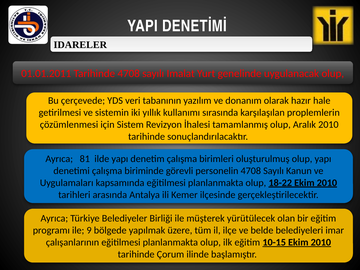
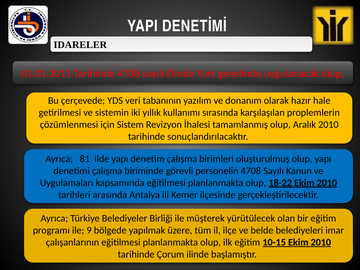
Imalat: Imalat -> Elinde
